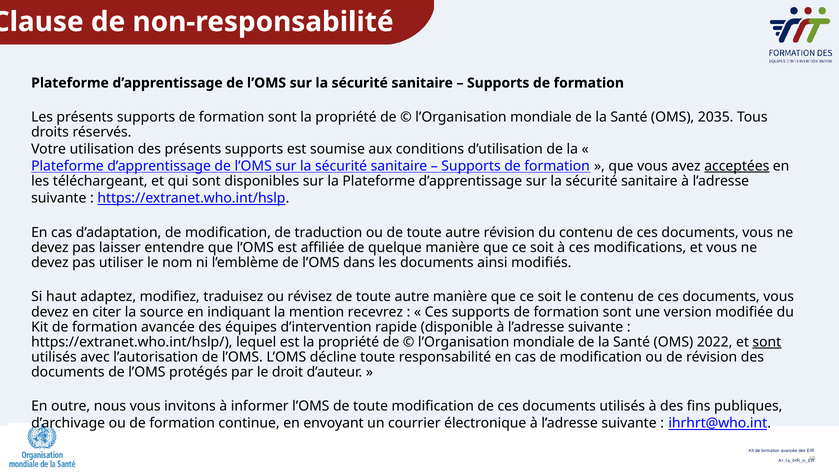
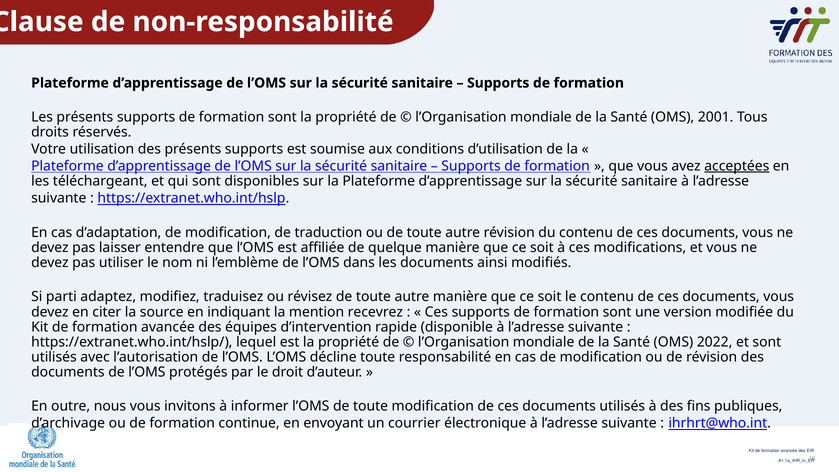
2035: 2035 -> 2001
haut: haut -> parti
sont at (767, 342) underline: present -> none
